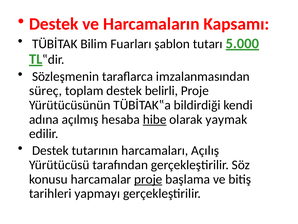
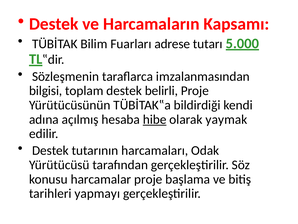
şablon: şablon -> adrese
süreç: süreç -> bilgisi
Açılış: Açılış -> Odak
proje at (148, 179) underline: present -> none
